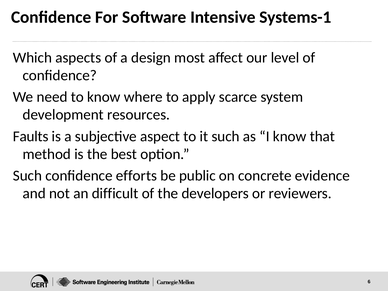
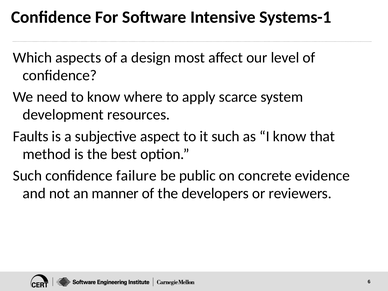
efforts: efforts -> failure
difficult: difficult -> manner
